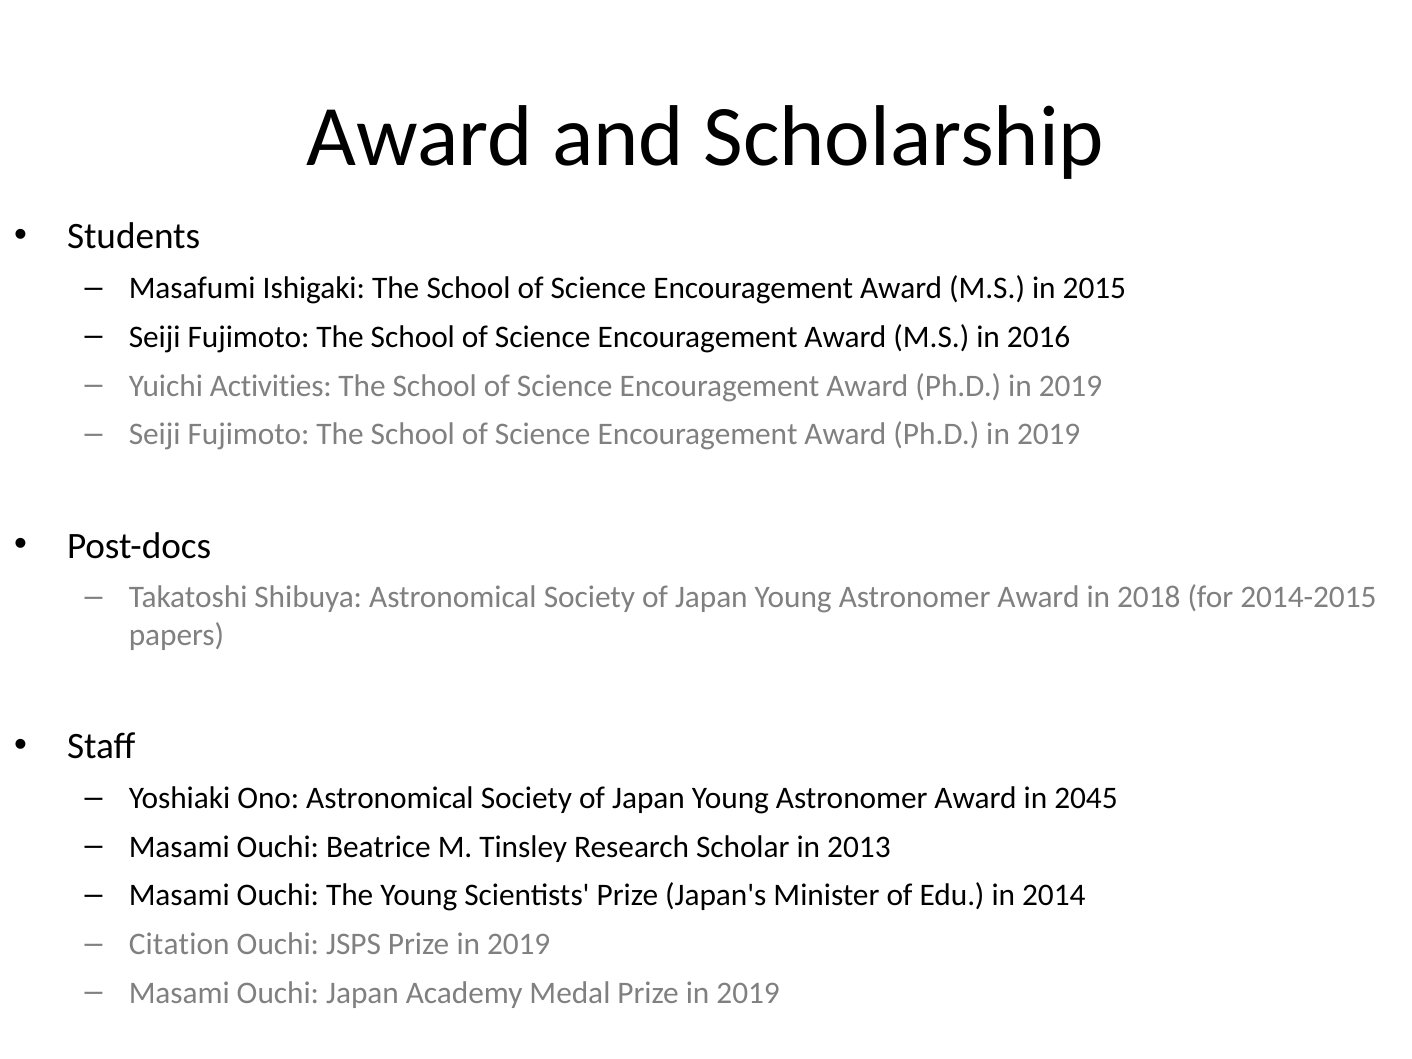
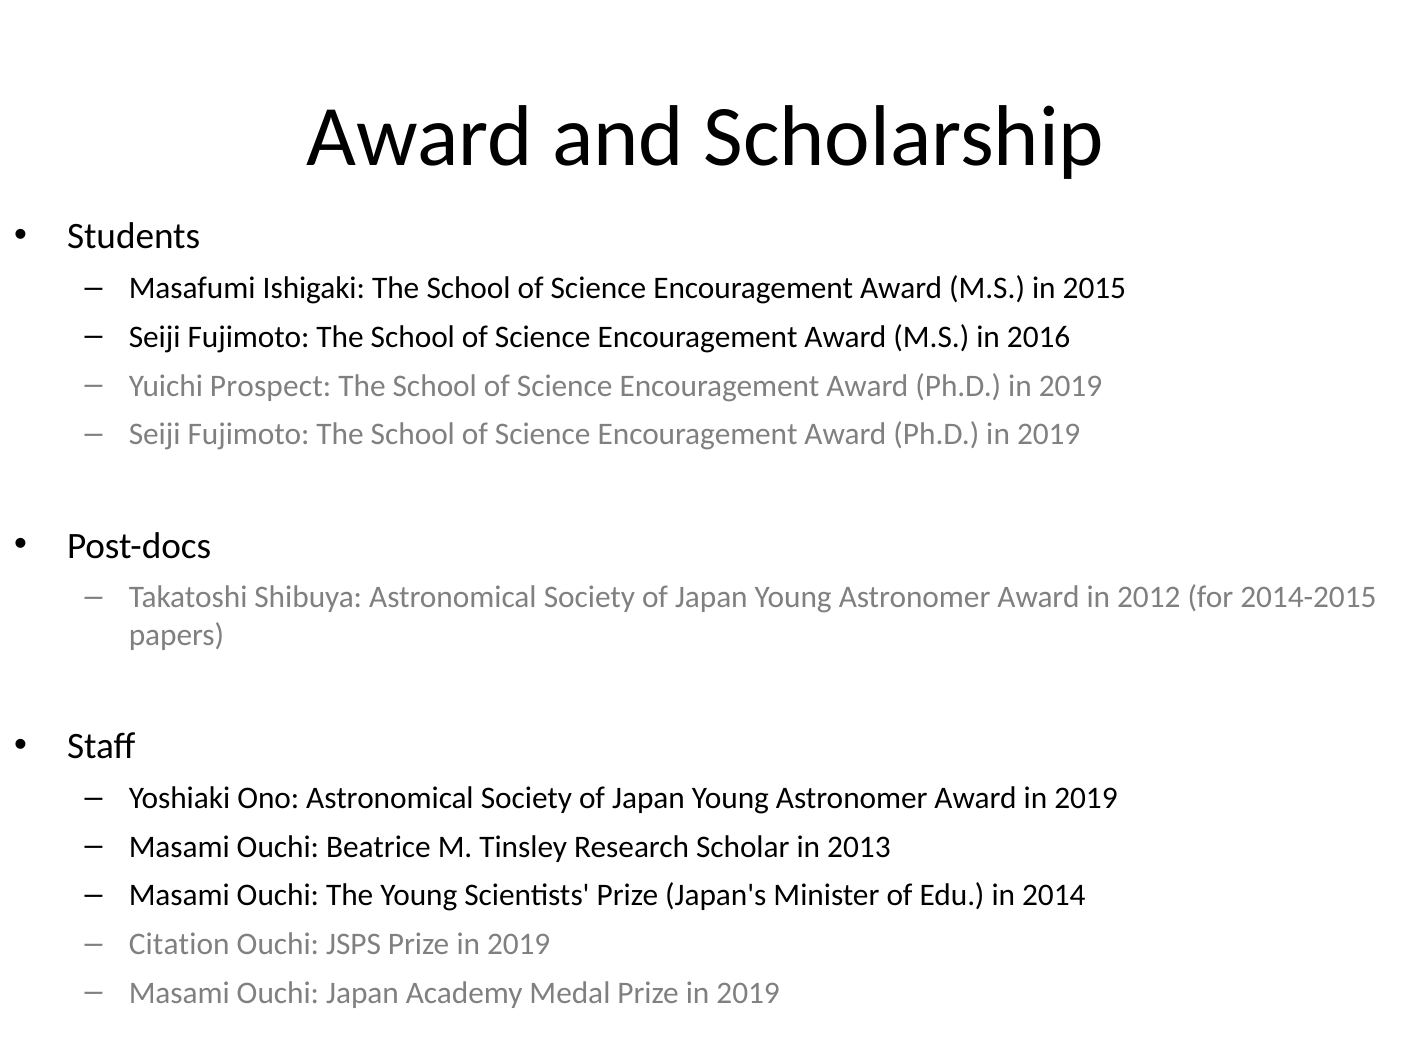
Activities: Activities -> Prospect
2018: 2018 -> 2012
Award in 2045: 2045 -> 2019
